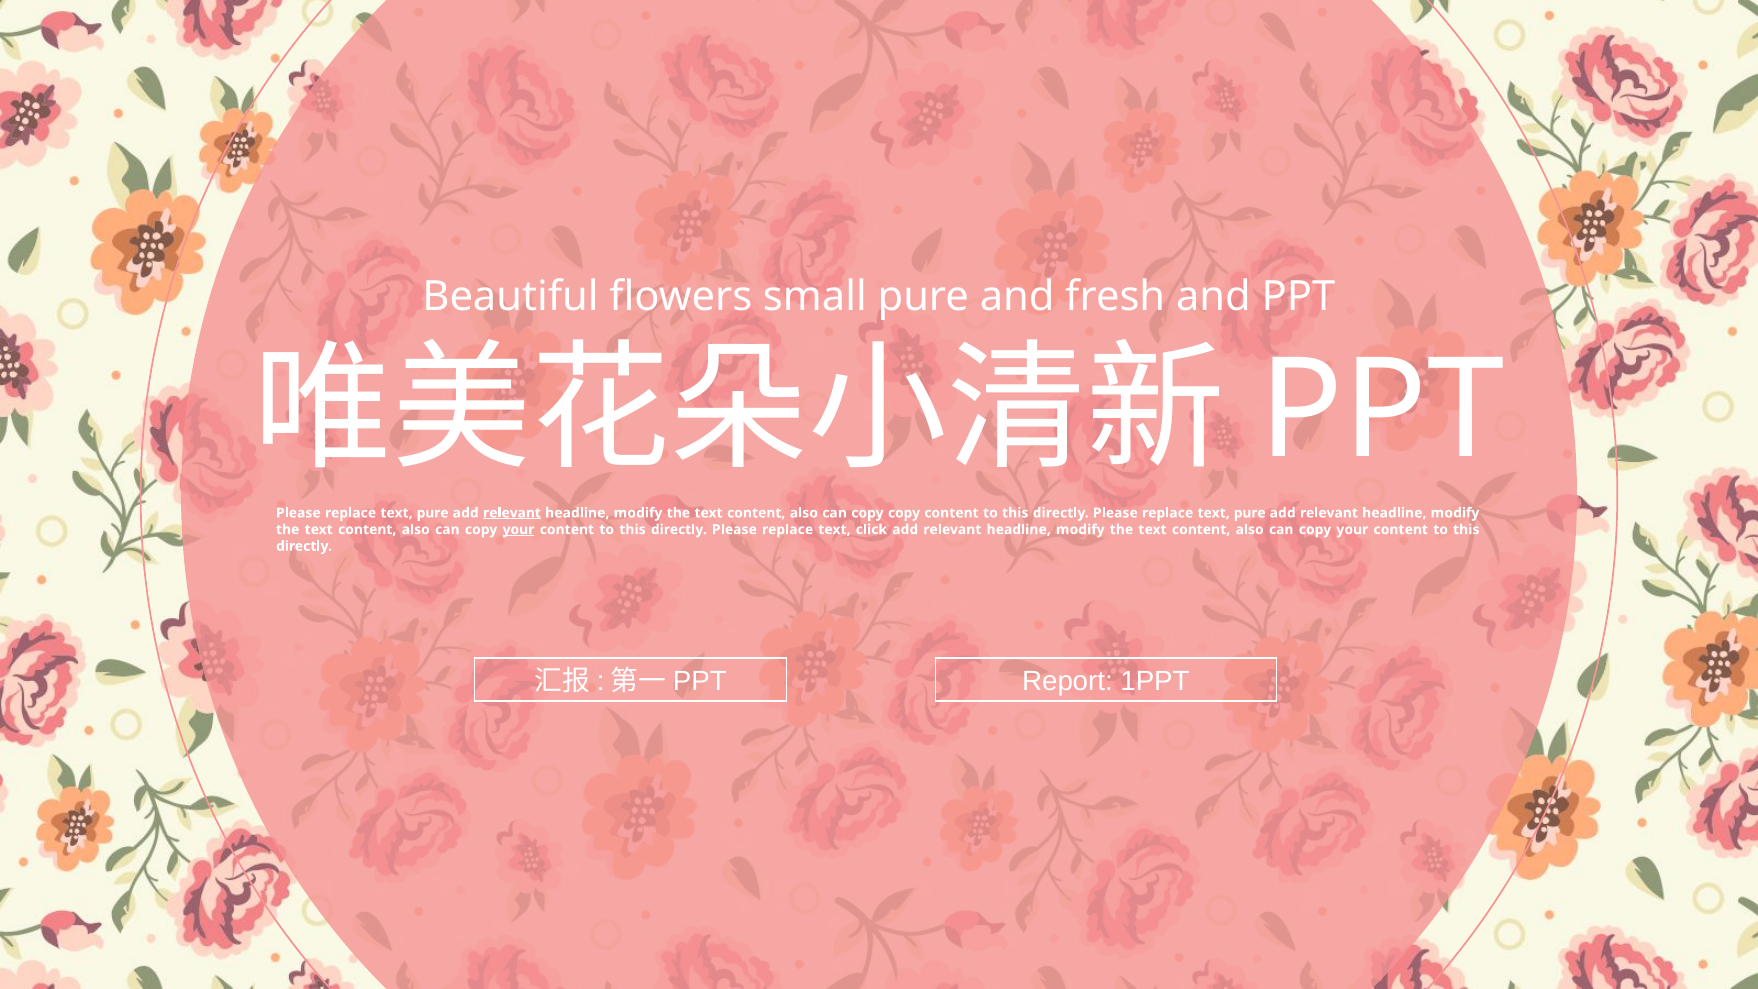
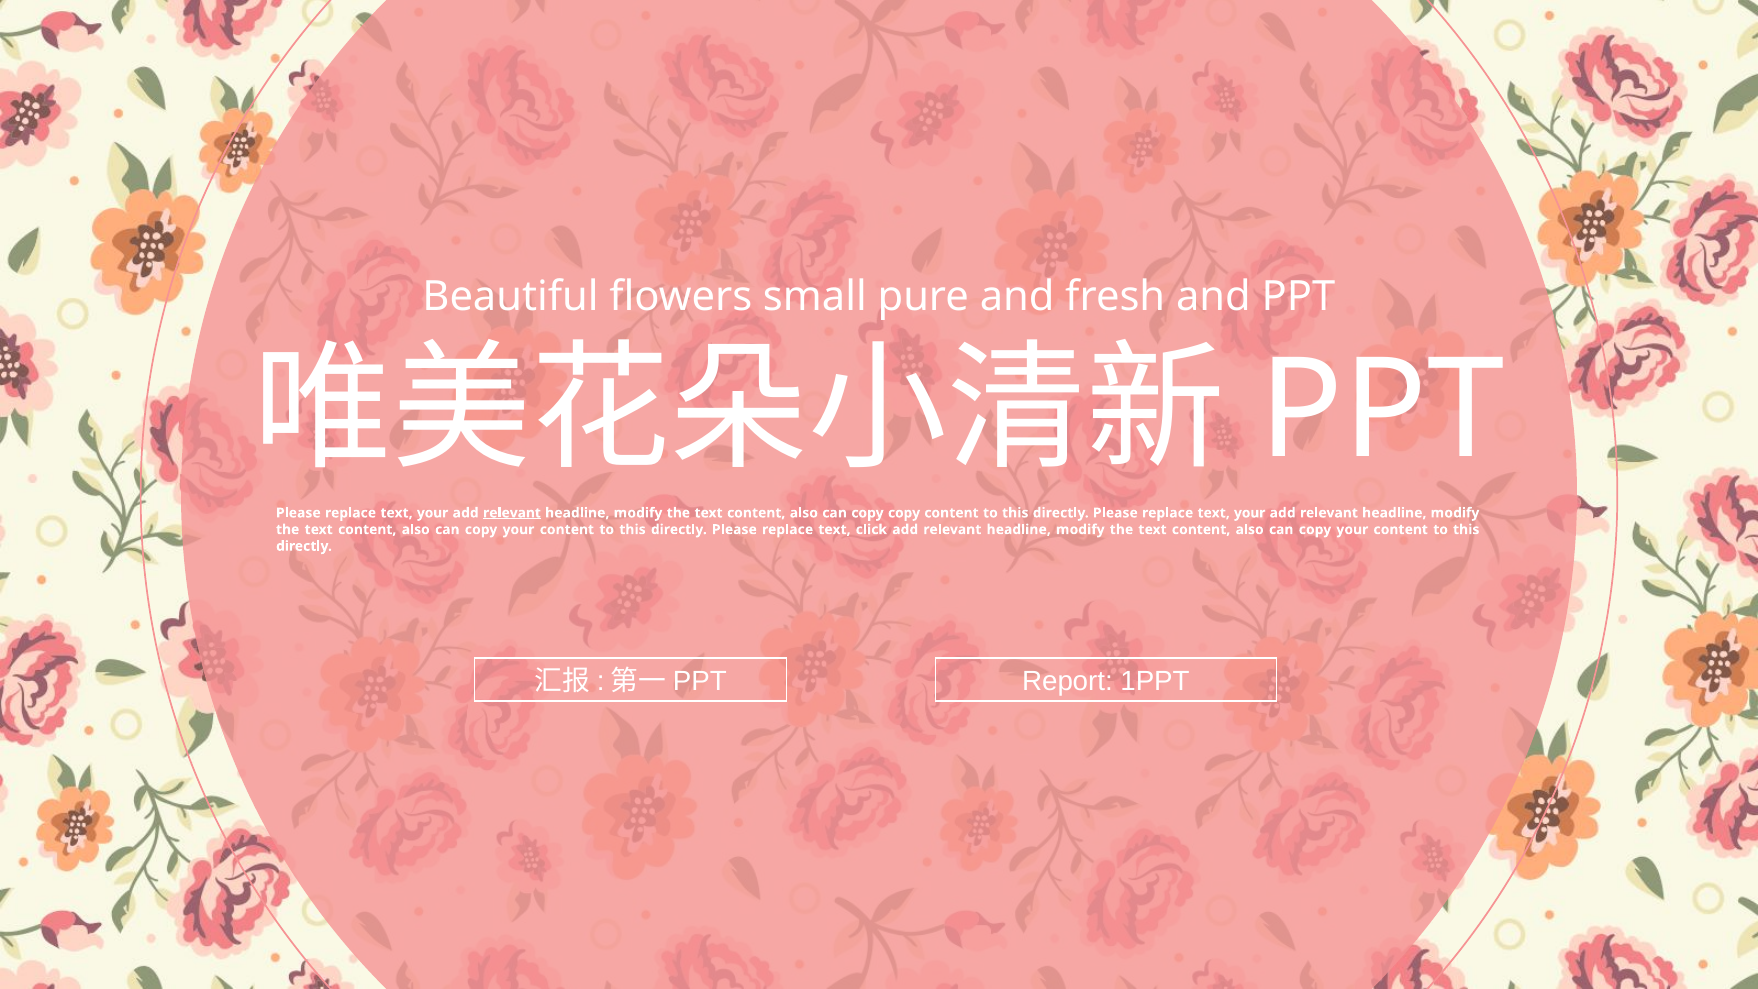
pure at (433, 513): pure -> your
pure at (1250, 513): pure -> your
your at (518, 529) underline: present -> none
